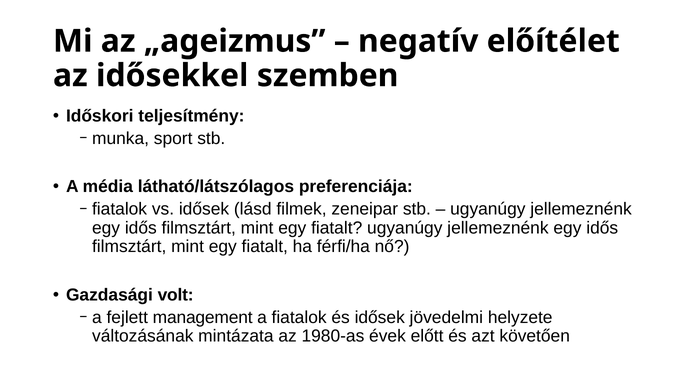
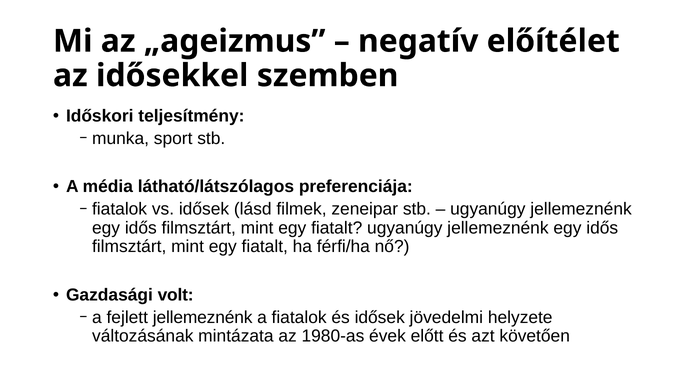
fejlett management: management -> jellemeznénk
